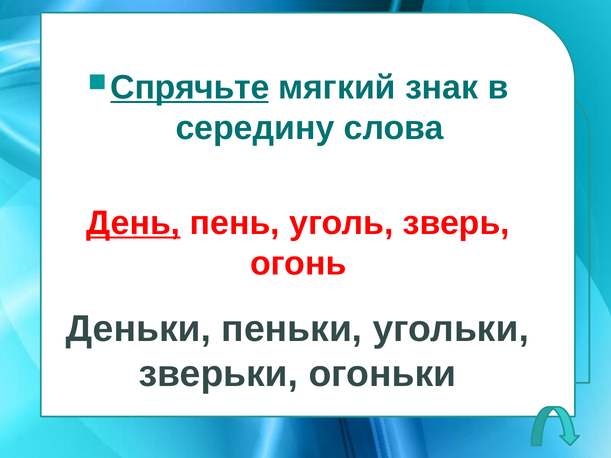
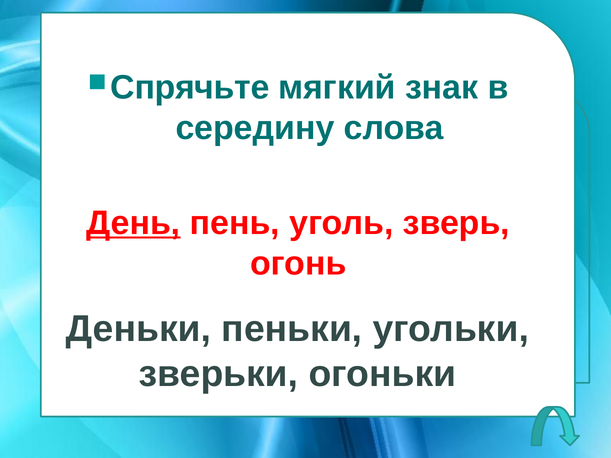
Спрячьте underline: present -> none
